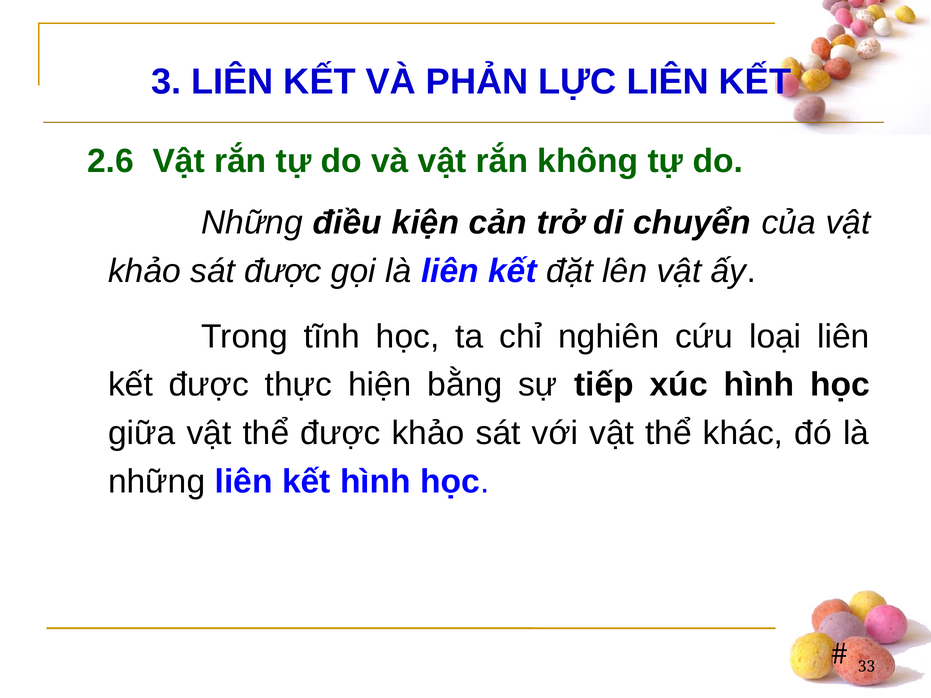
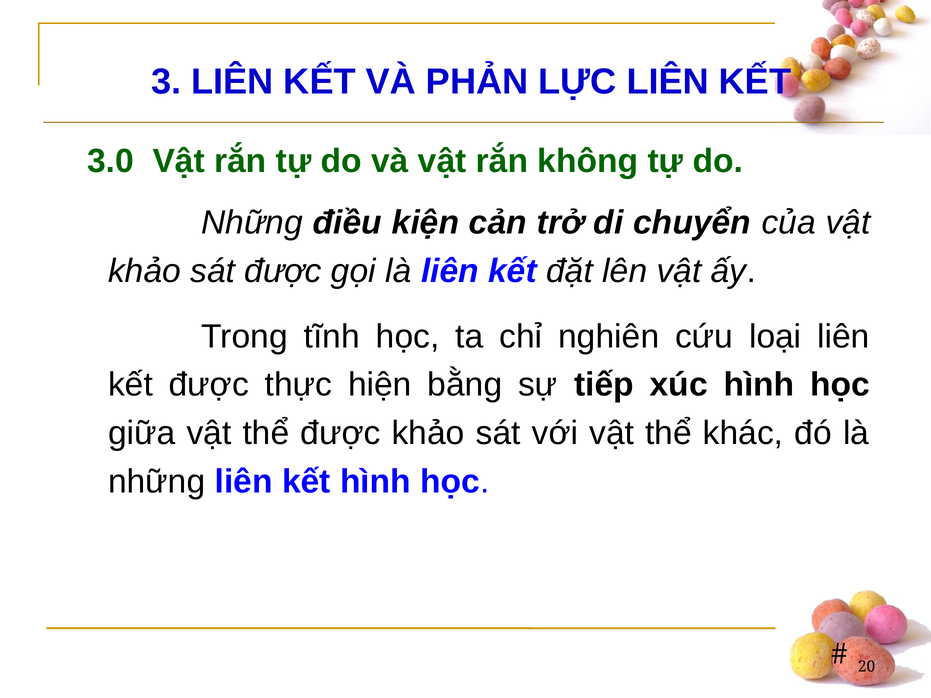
2.6: 2.6 -> 3.0
33: 33 -> 20
